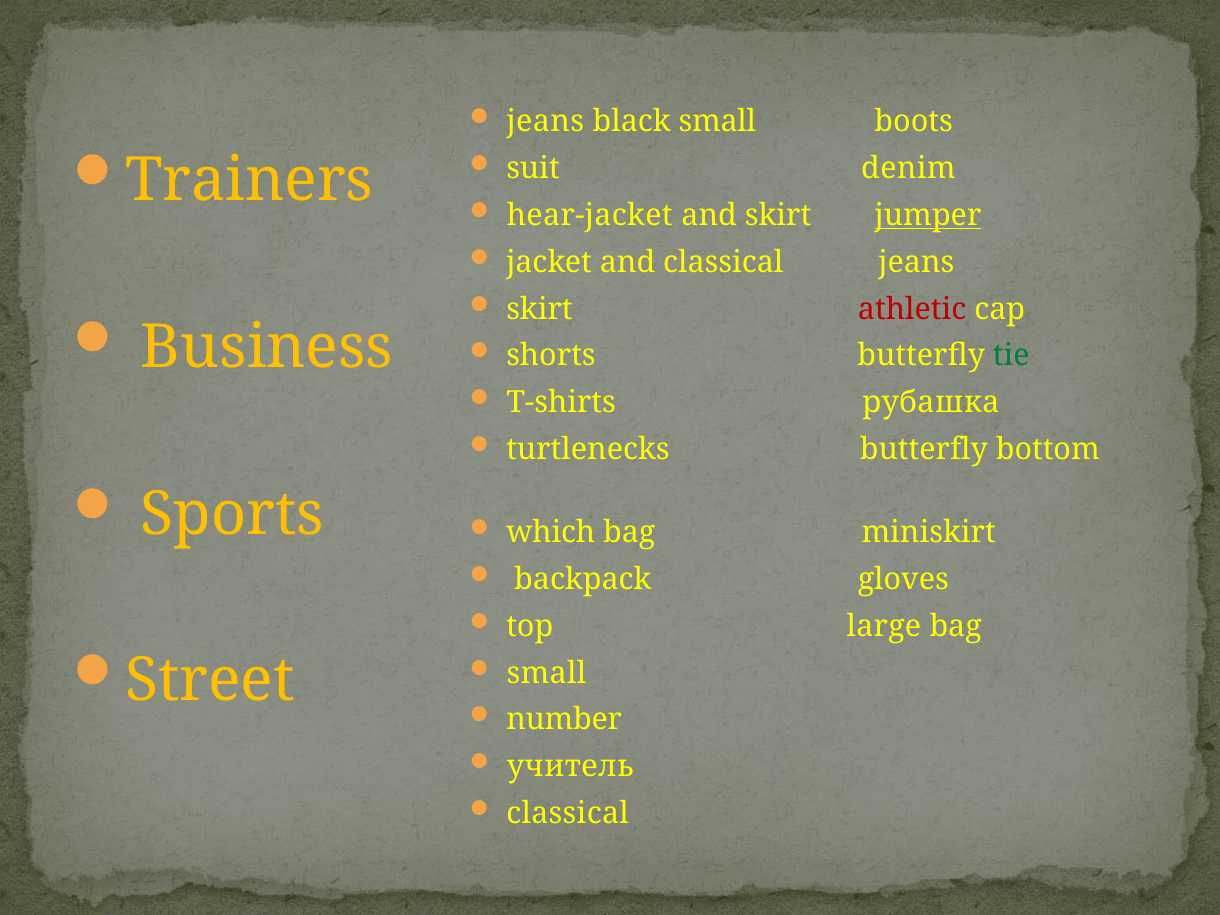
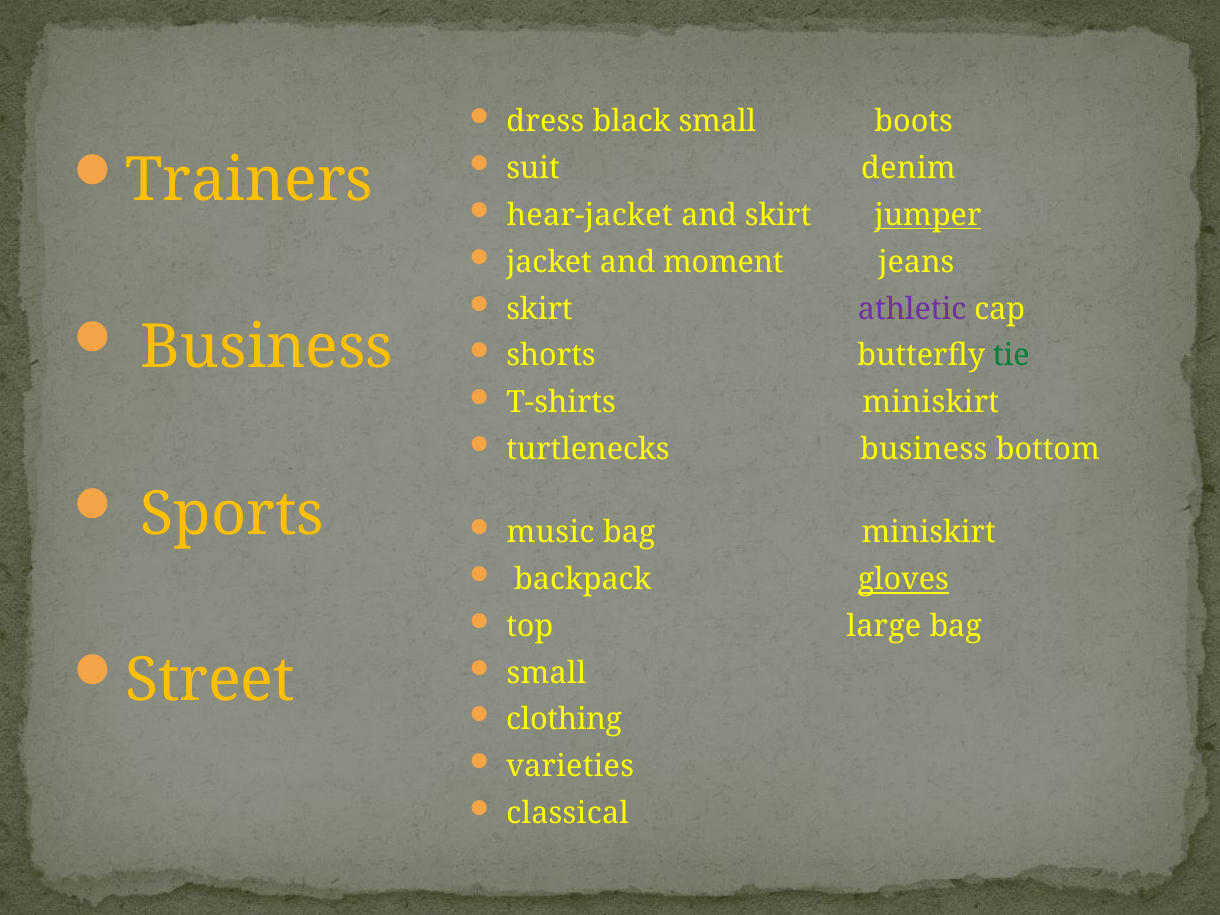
jeans at (545, 122): jeans -> dress
and classical: classical -> moment
athletic colour: red -> purple
T-shirts рубашка: рубашка -> miniskirt
turtlenecks butterfly: butterfly -> business
which: which -> music
gloves underline: none -> present
number: number -> clothing
учитель: учитель -> varieties
